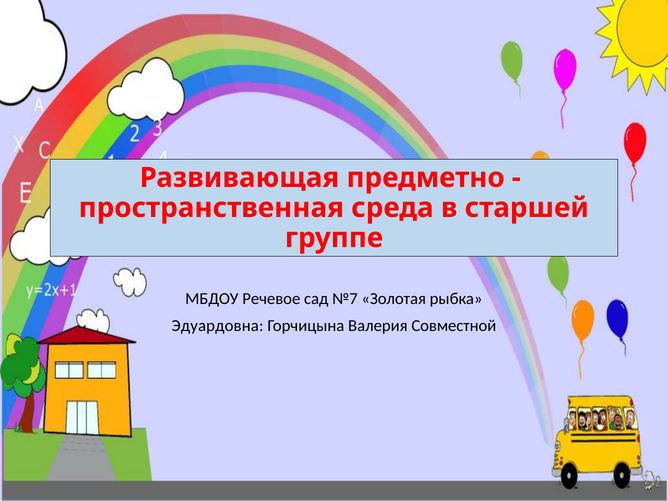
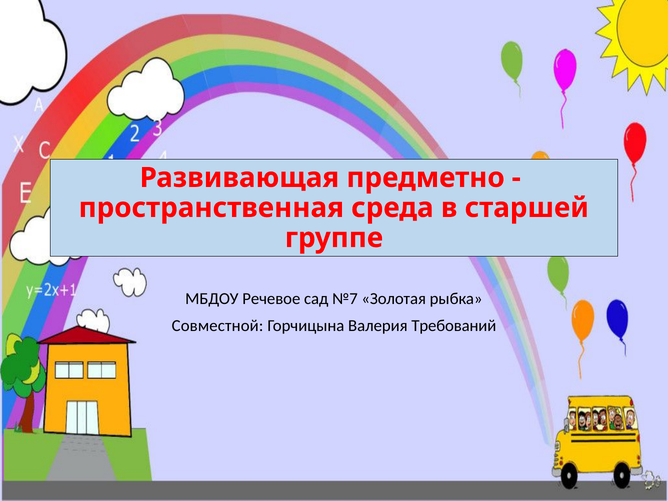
Эдуардовна: Эдуардовна -> Совместной
Совместной: Совместной -> Требований
